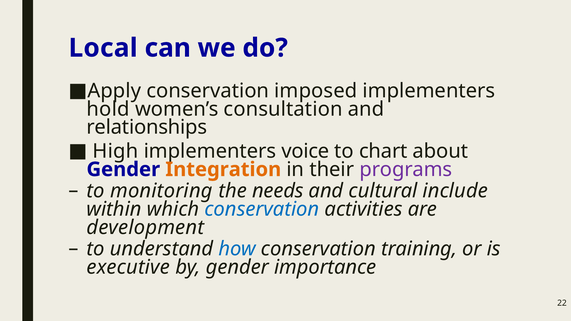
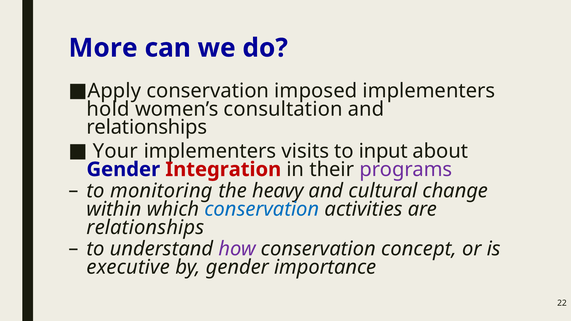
Local: Local -> More
High: High -> Your
voice: voice -> visits
chart: chart -> input
Integration colour: orange -> red
needs: needs -> heavy
include: include -> change
development at (145, 228): development -> relationships
how colour: blue -> purple
training: training -> concept
